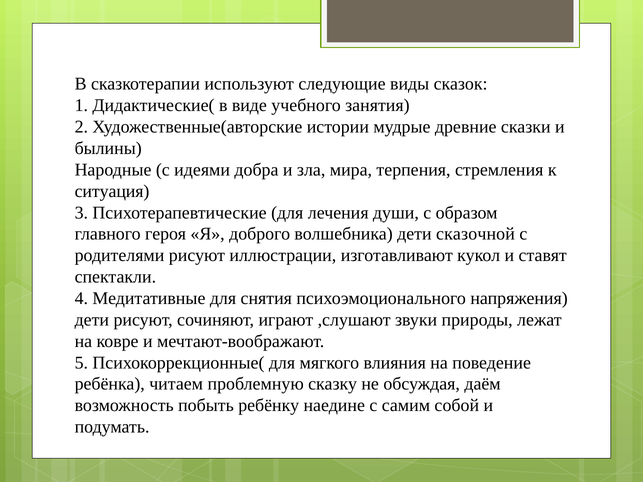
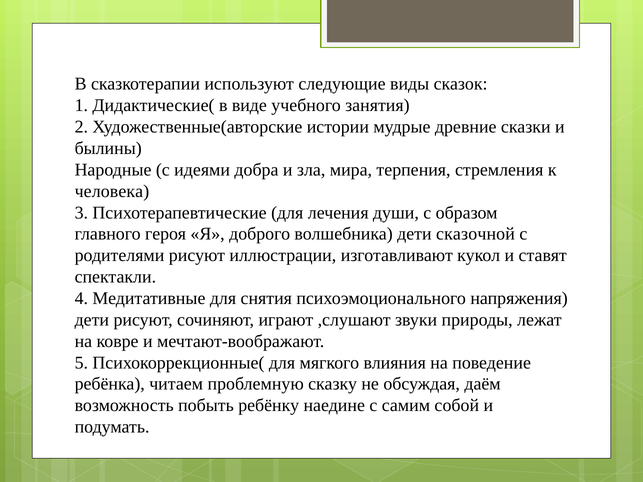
ситуация: ситуация -> человека
